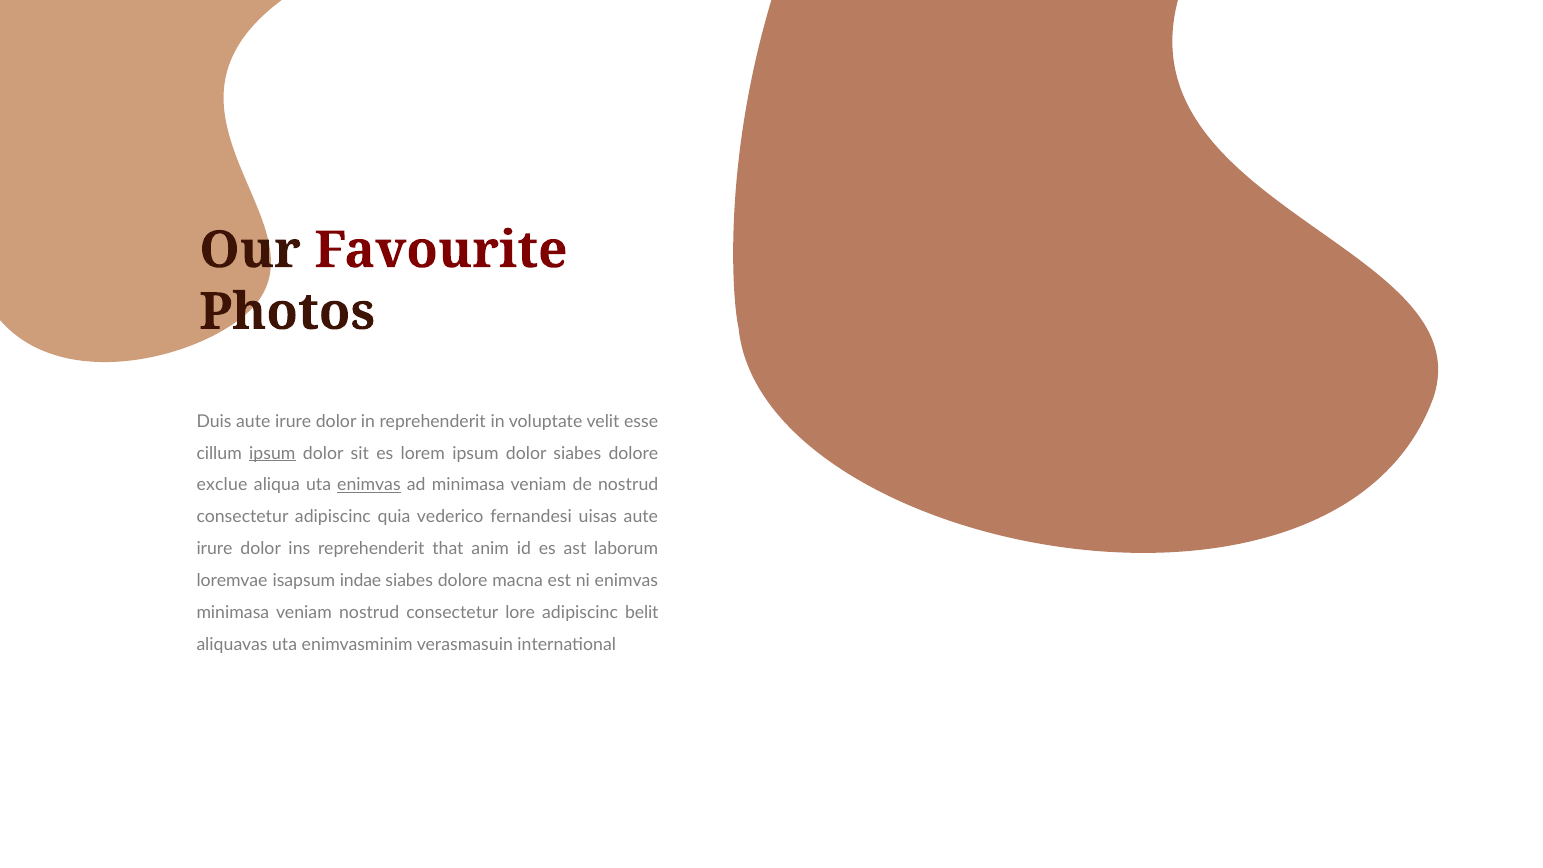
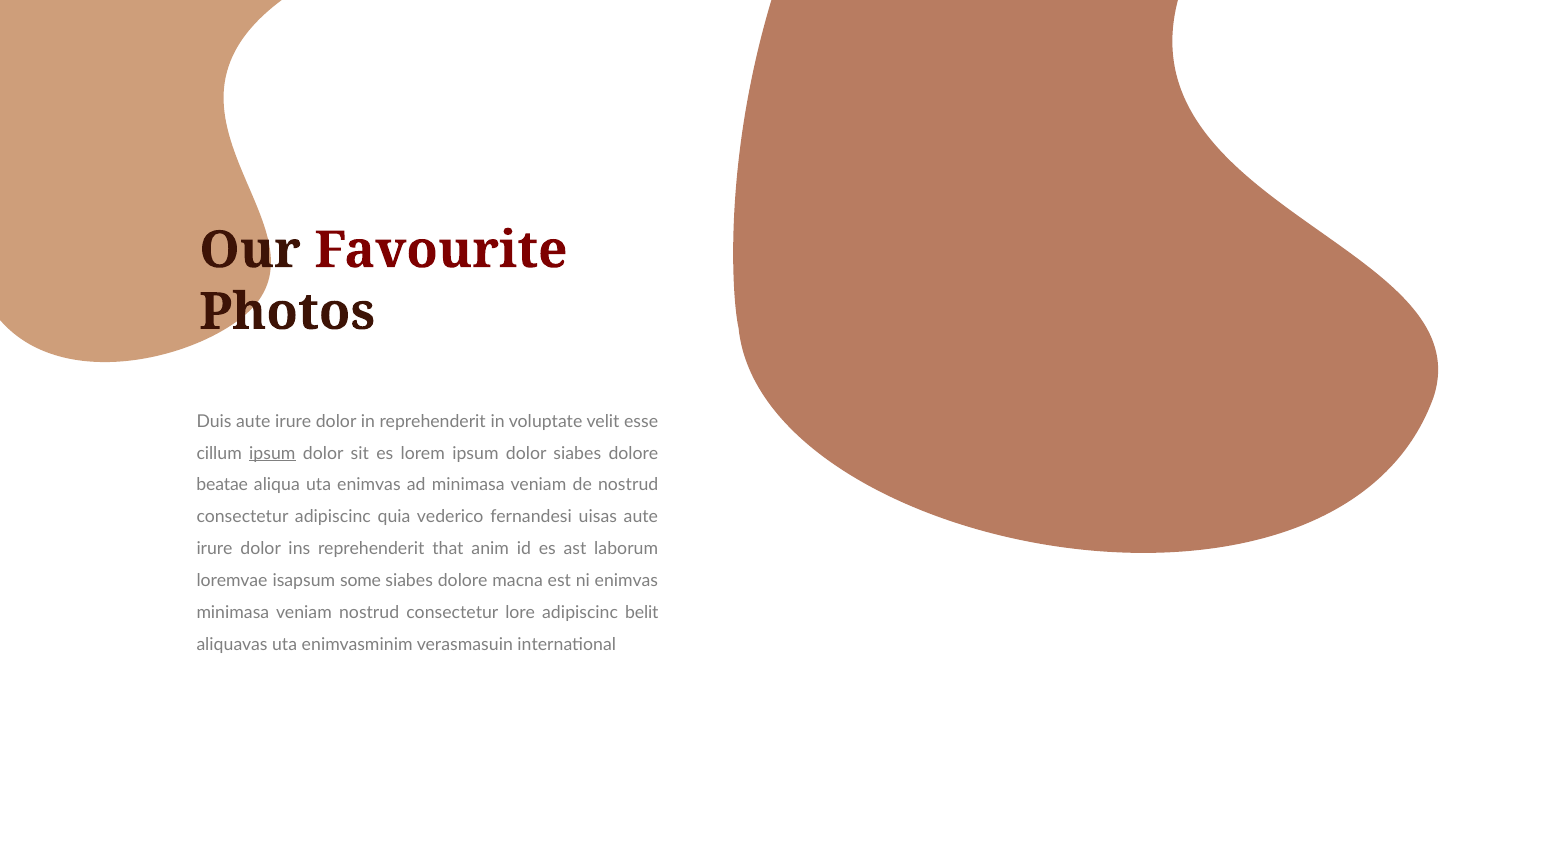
exclue: exclue -> beatae
enimvas at (369, 485) underline: present -> none
indae: indae -> some
